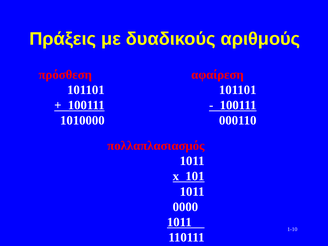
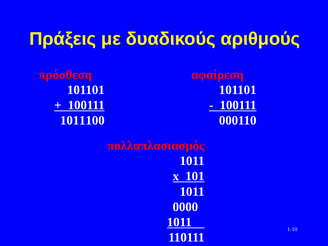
1010000: 1010000 -> 1011100
